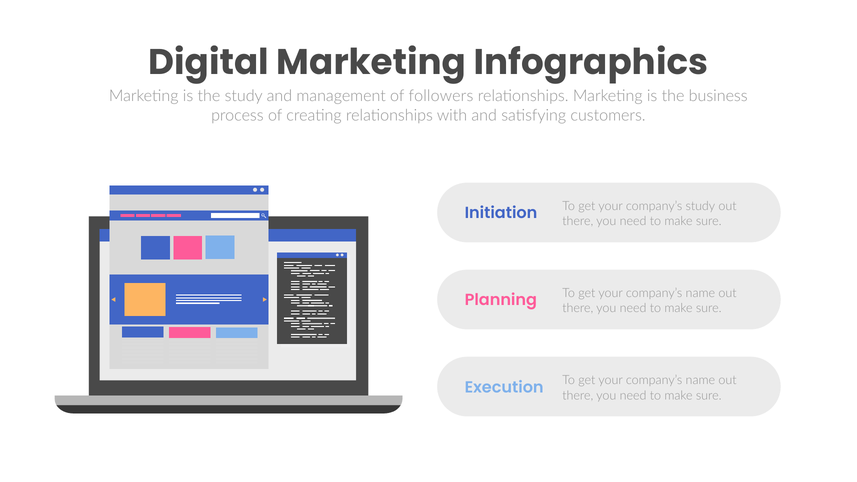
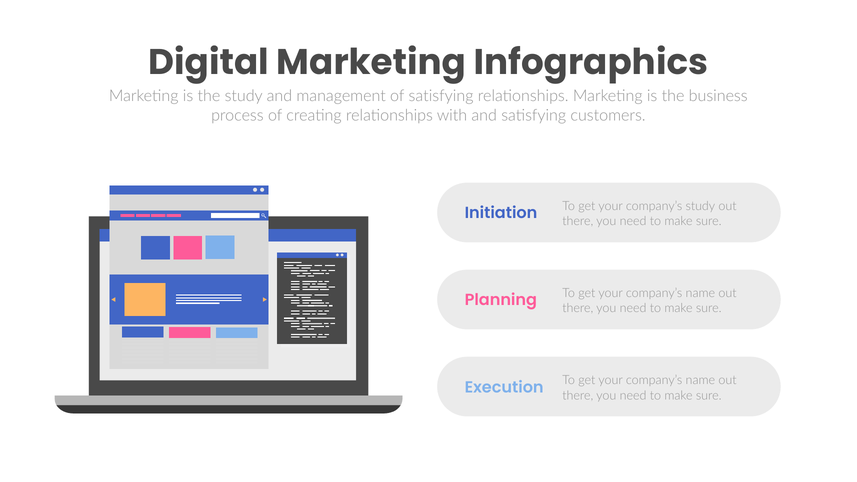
followers at (441, 96): followers -> satisfying
